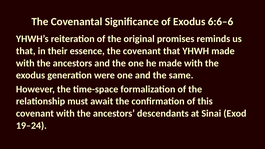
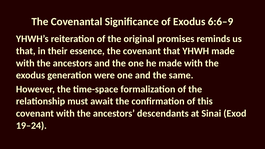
6:6–6: 6:6–6 -> 6:6–9
